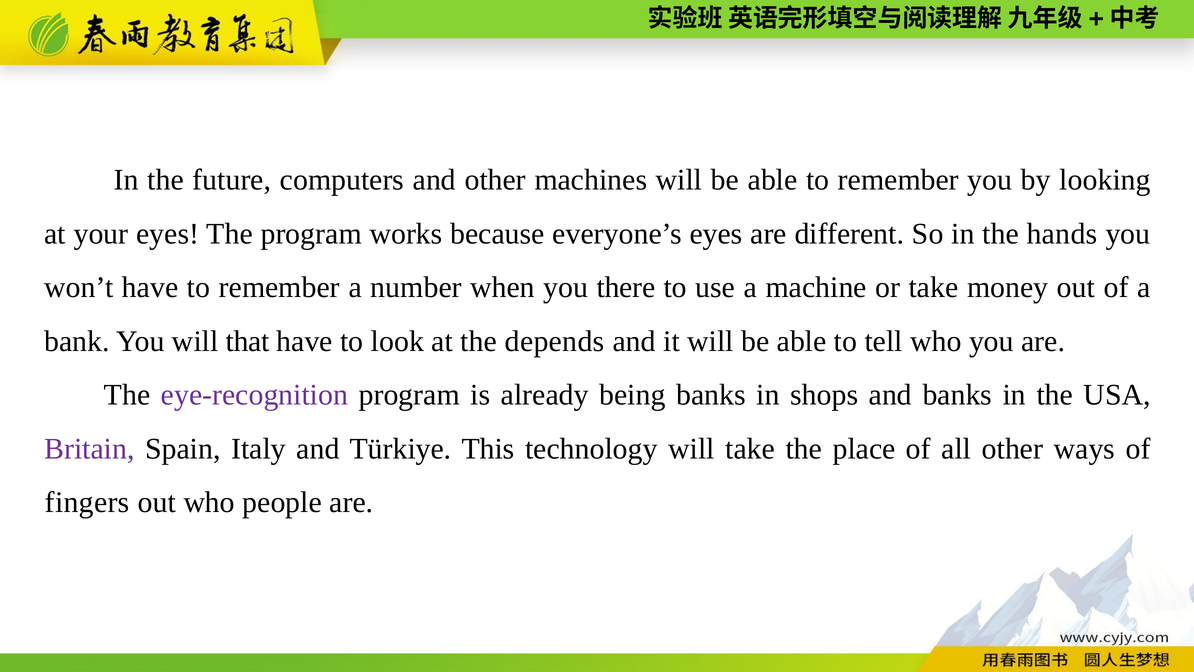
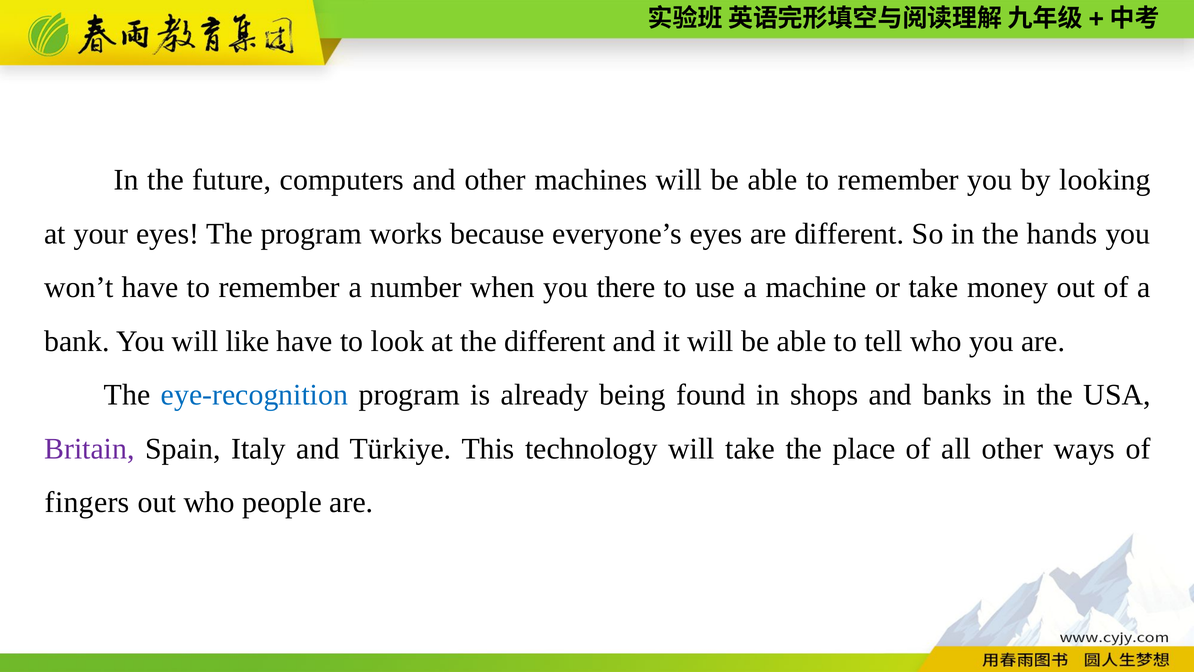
that: that -> like
the depends: depends -> different
eye-recognition colour: purple -> blue
being banks: banks -> found
